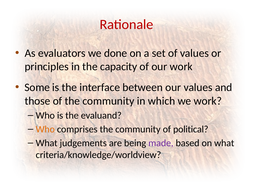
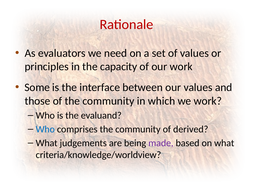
done: done -> need
Who at (45, 129) colour: orange -> blue
political: political -> derived
